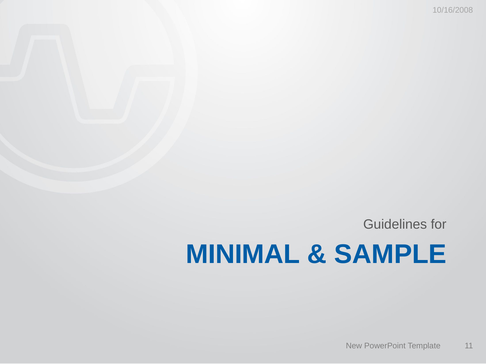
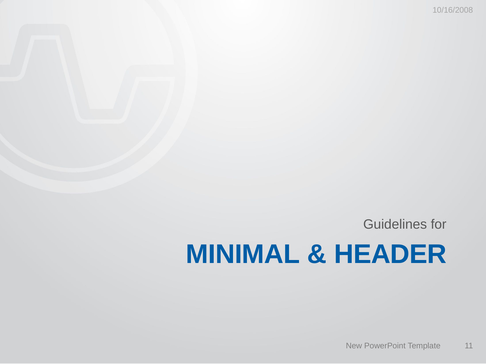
SAMPLE: SAMPLE -> HEADER
